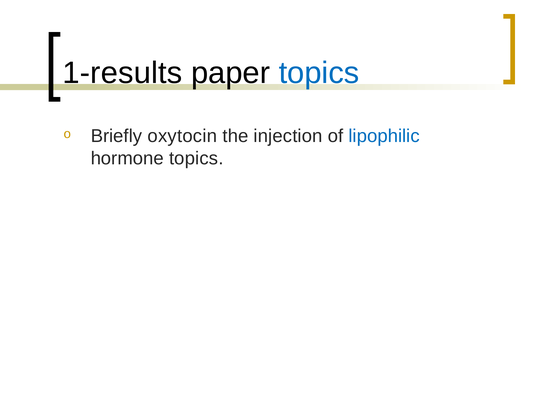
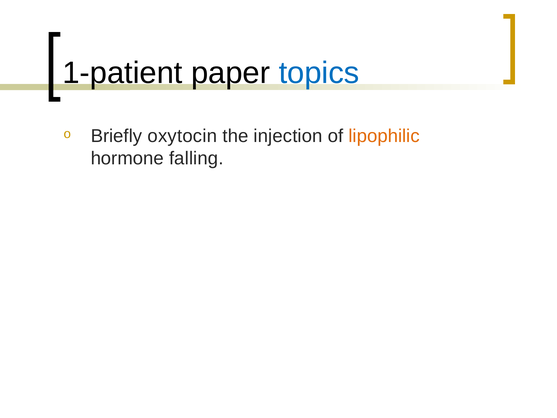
1-results: 1-results -> 1-patient
lipophilic colour: blue -> orange
hormone topics: topics -> falling
